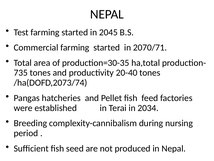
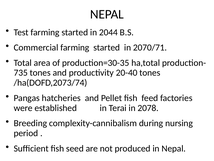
2045: 2045 -> 2044
2034: 2034 -> 2078
